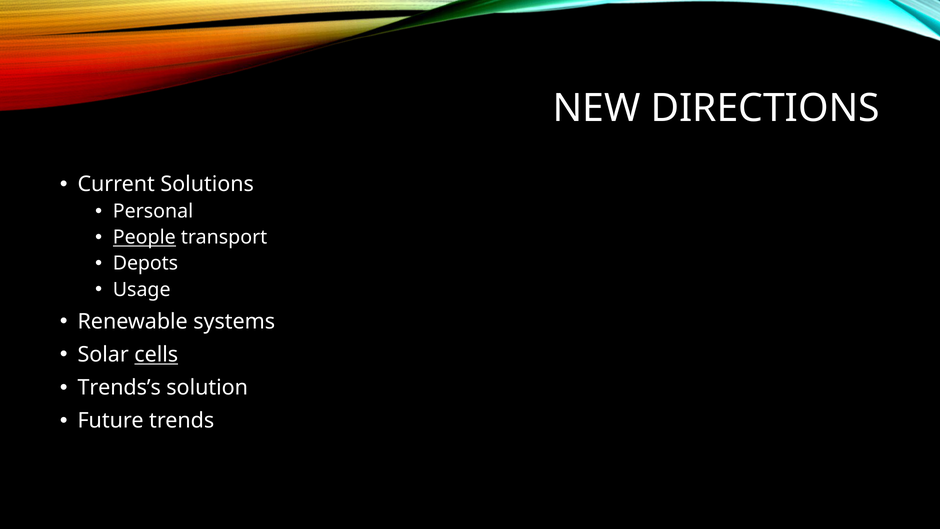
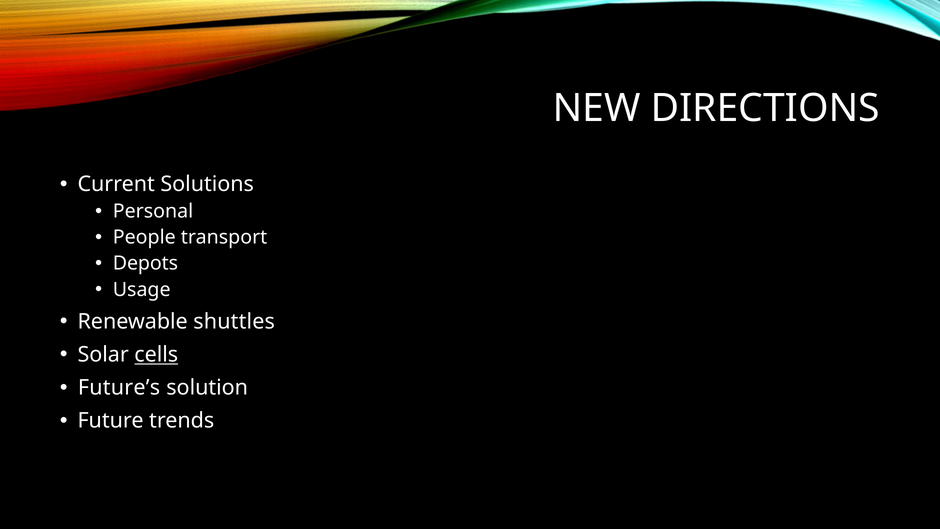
People underline: present -> none
systems: systems -> shuttles
Trends’s: Trends’s -> Future’s
